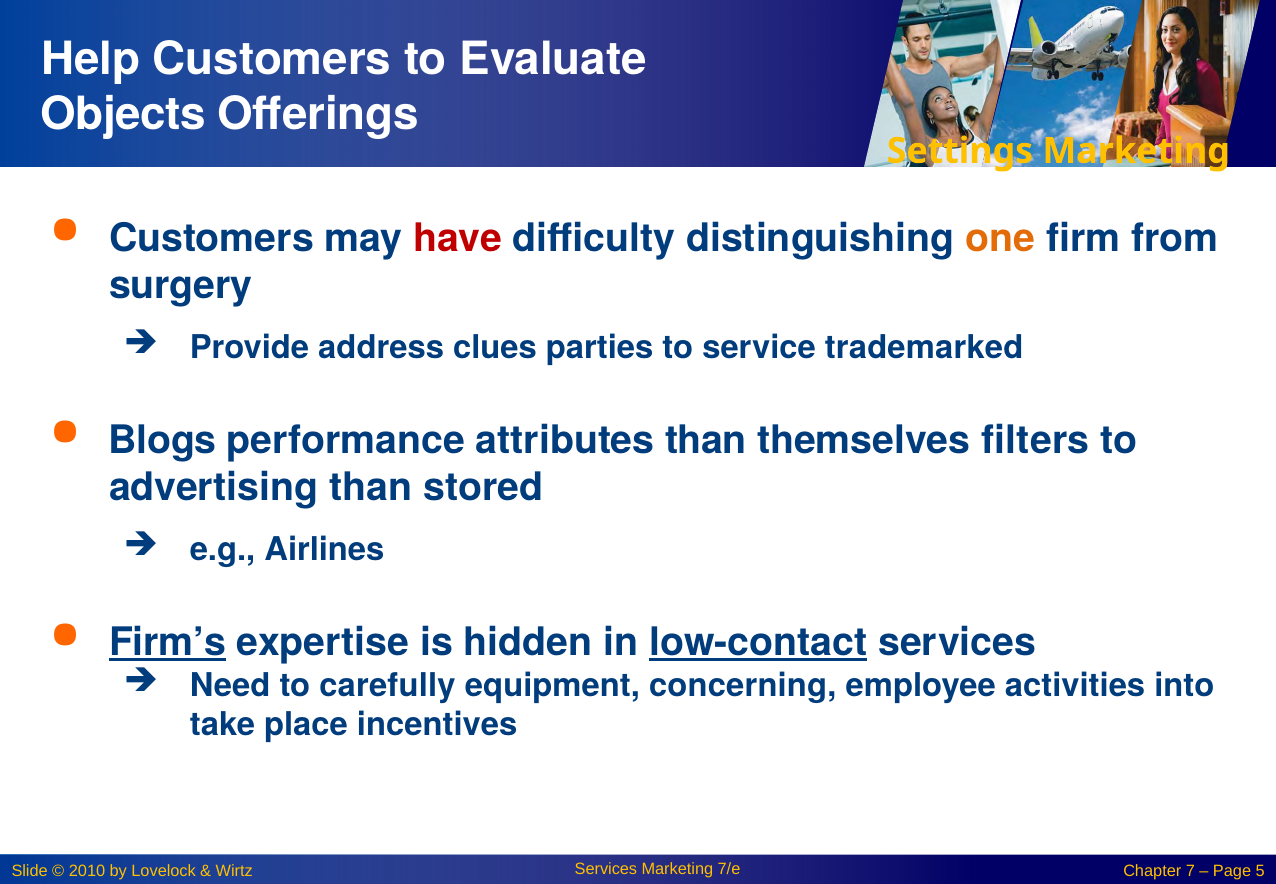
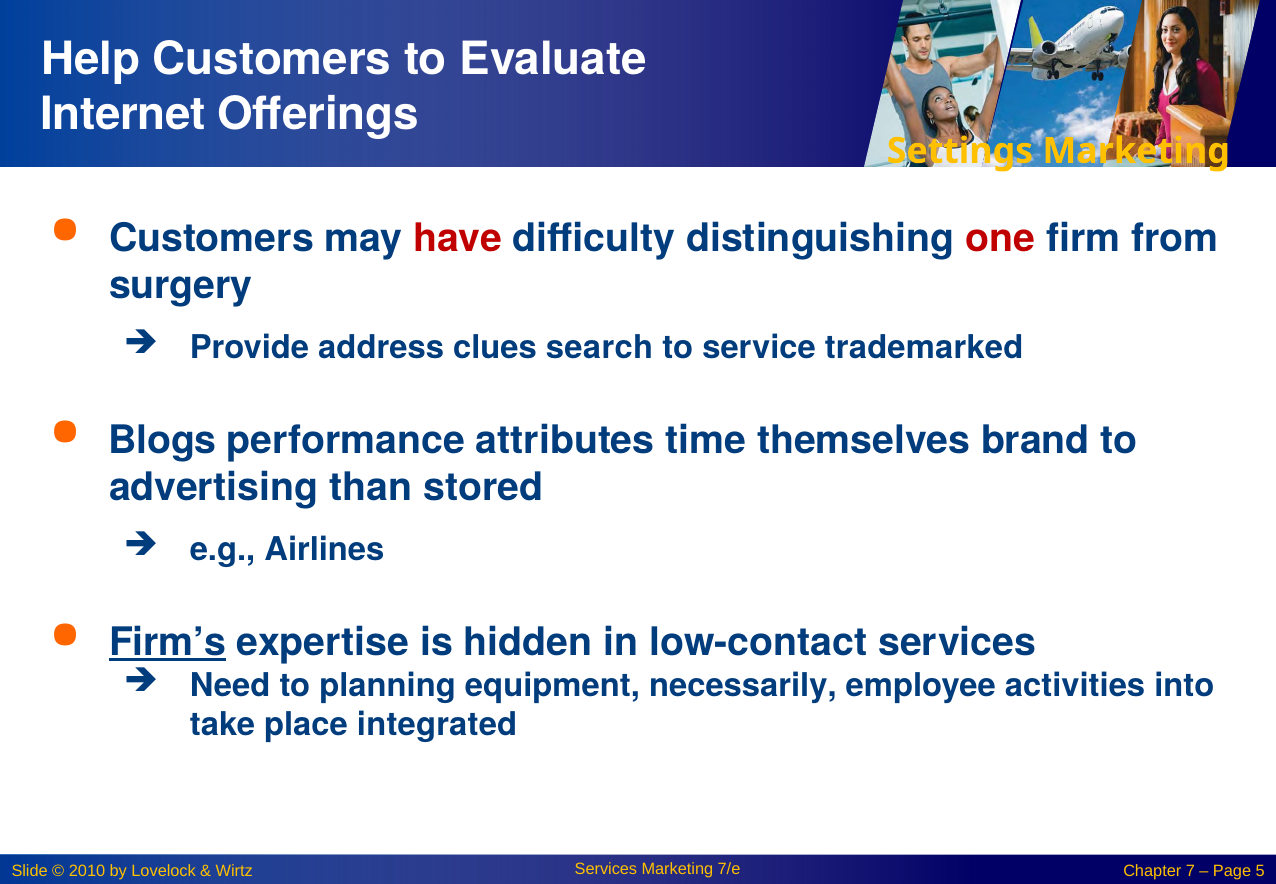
Objects: Objects -> Internet
one colour: orange -> red
parties: parties -> search
attributes than: than -> time
filters: filters -> brand
low-contact underline: present -> none
carefully: carefully -> planning
concerning: concerning -> necessarily
incentives: incentives -> integrated
